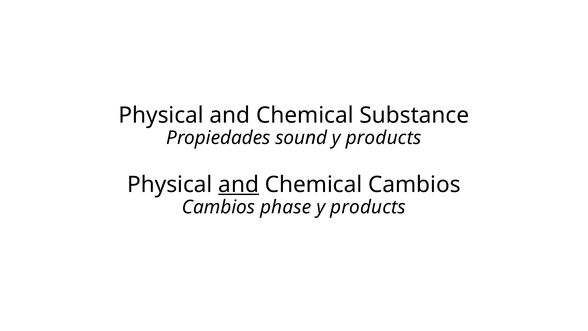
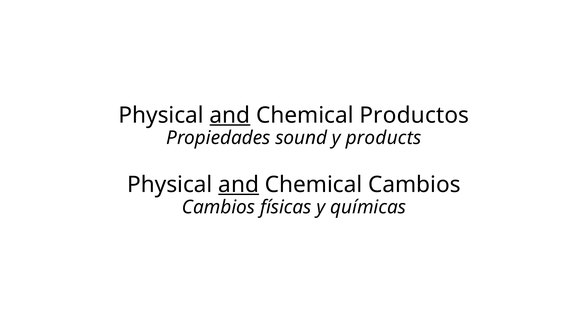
and at (230, 115) underline: none -> present
Substance: Substance -> Productos
phase: phase -> físicas
products at (368, 207): products -> químicas
